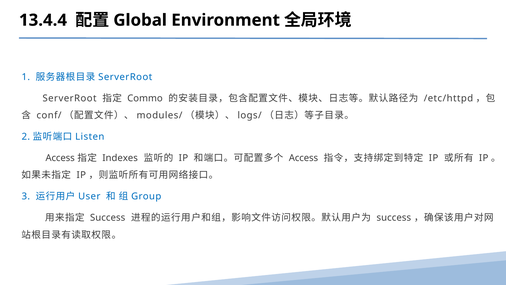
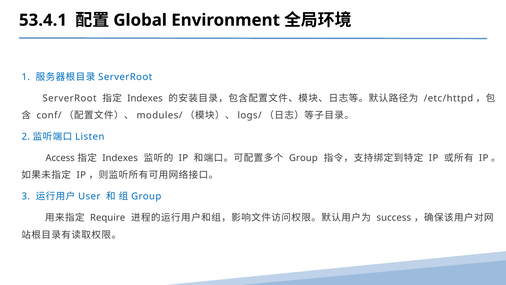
13.4.4: 13.4.4 -> 53.4.1
Commo at (145, 98): Commo -> Indexes
Access at (303, 158): Access -> Group
Success at (108, 218): Success -> Require
